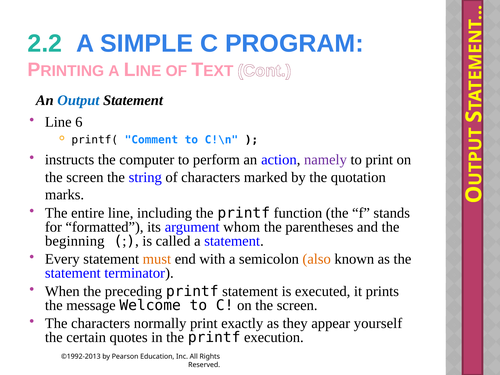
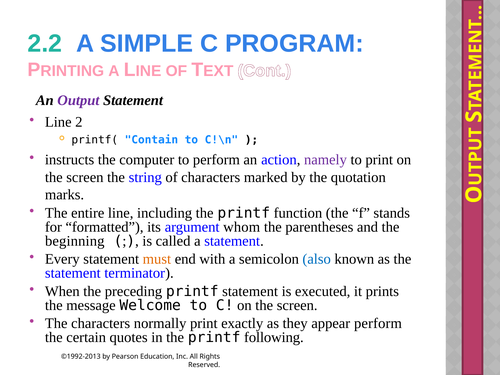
Output colour: blue -> purple
6: 6 -> 2
Comment: Comment -> Contain
also colour: orange -> blue
appear yourself: yourself -> perform
execution: execution -> following
